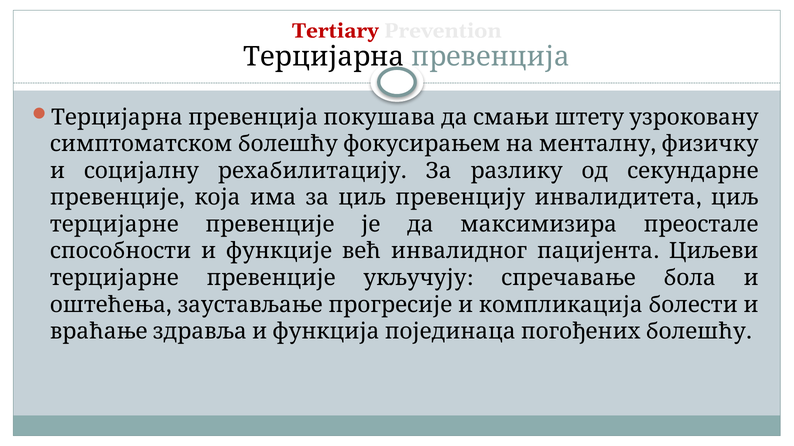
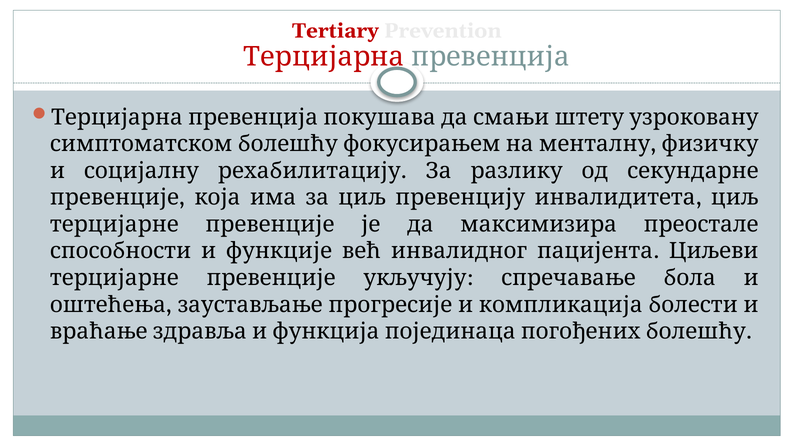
Терцијарна colour: black -> red
